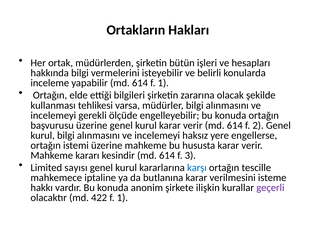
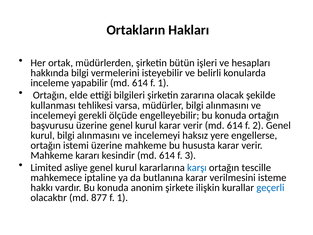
sayısı: sayısı -> asliye
geçerli colour: purple -> blue
422: 422 -> 877
